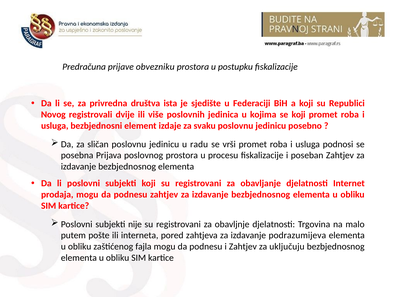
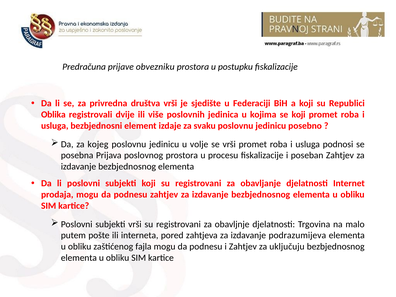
društva ista: ista -> vrši
Novog: Novog -> Oblika
sličan: sličan -> kojeg
radu: radu -> volje
subjekti nije: nije -> vrši
